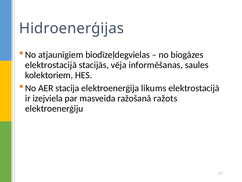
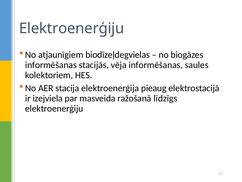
Hidroenerģijas at (72, 28): Hidroenerģijas -> Elektroenerģiju
elektrostacijā at (51, 65): elektrostacijā -> informēšanas
likums: likums -> pieaug
ražots: ražots -> līdzīgs
